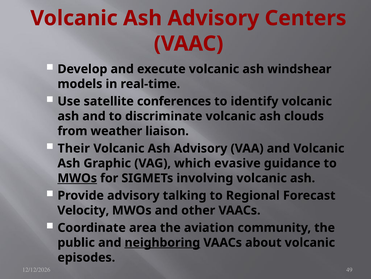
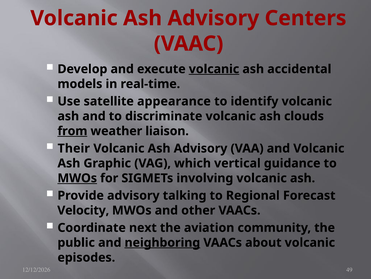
volcanic at (214, 69) underline: none -> present
windshear: windshear -> accidental
conferences: conferences -> appearance
from underline: none -> present
evasive: evasive -> vertical
area: area -> next
